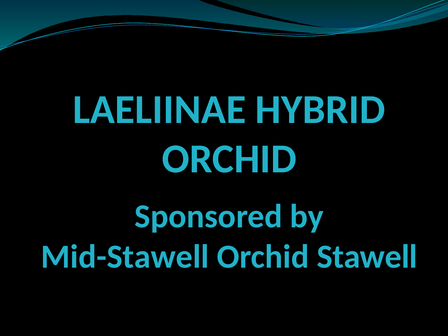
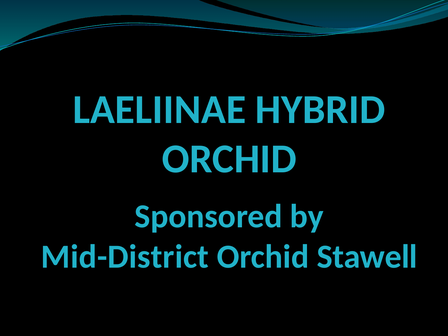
Mid-Stawell: Mid-Stawell -> Mid-District
